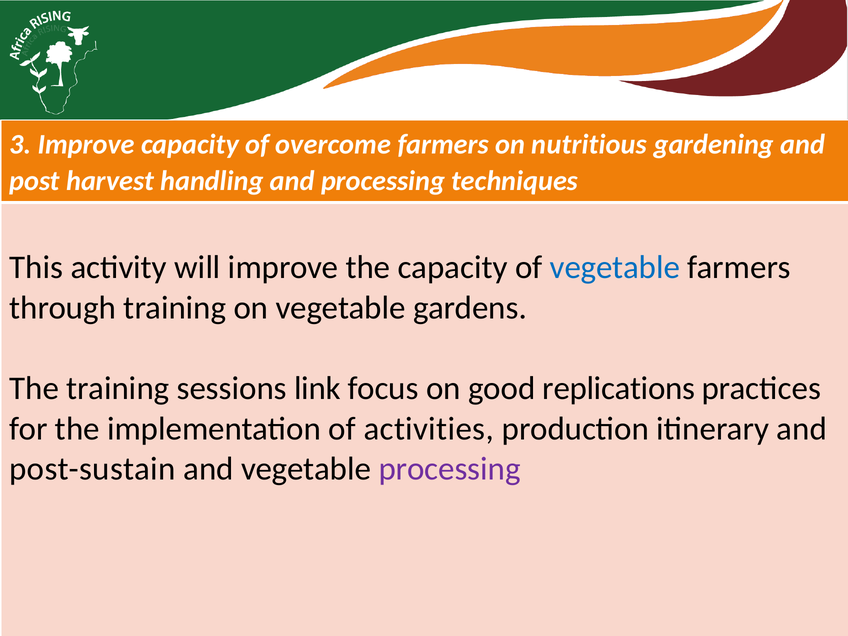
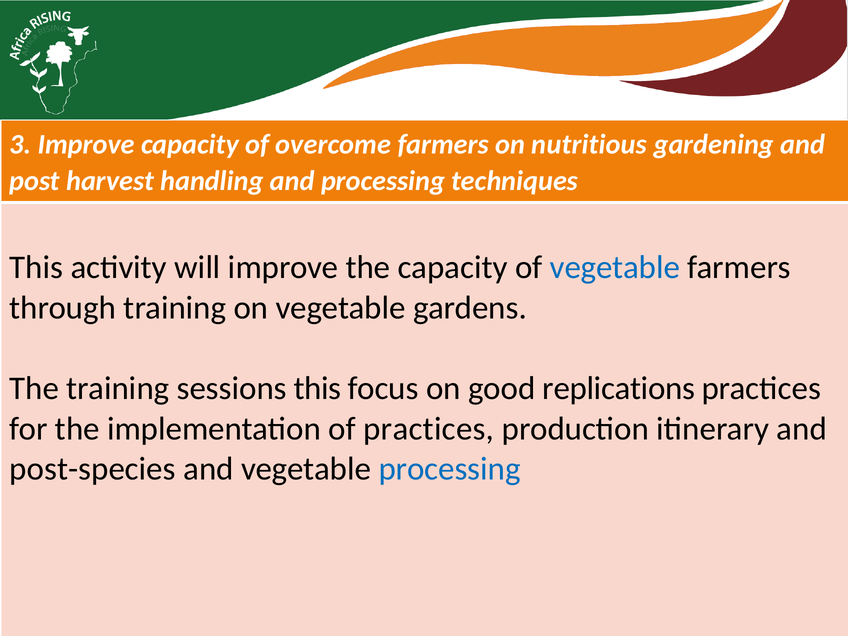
sessions link: link -> this
of activities: activities -> practices
post-sustain: post-sustain -> post-species
processing at (450, 469) colour: purple -> blue
